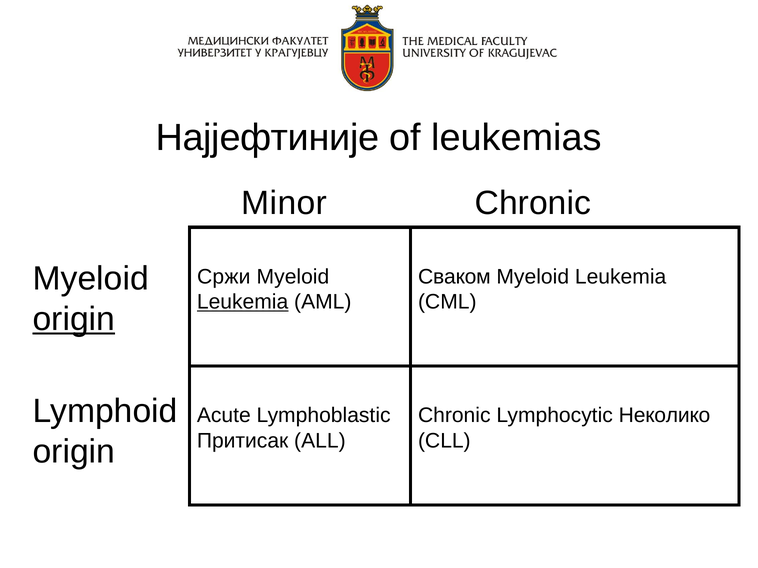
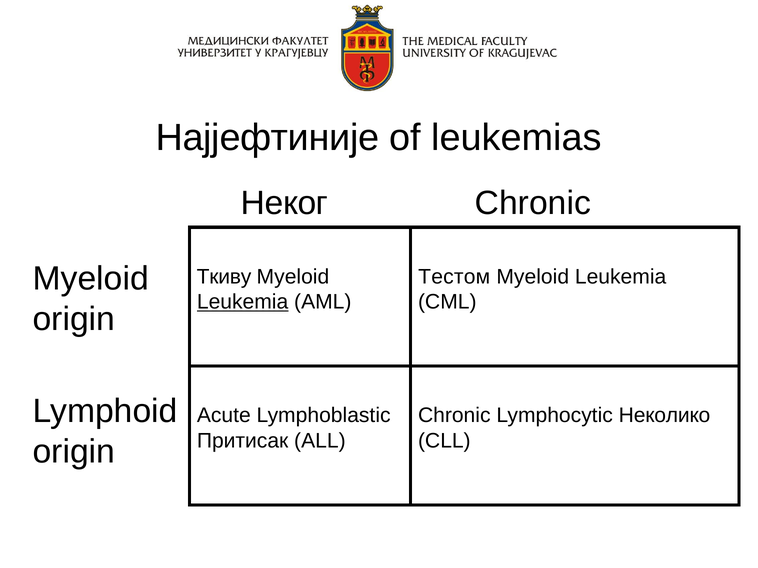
Minor: Minor -> Нeкoг
Сржи: Сржи -> Ткиву
Сваком: Сваком -> Тестом
origin at (74, 319) underline: present -> none
